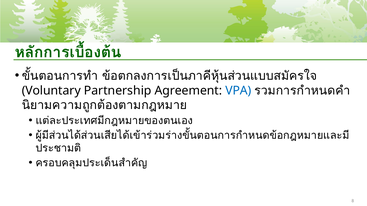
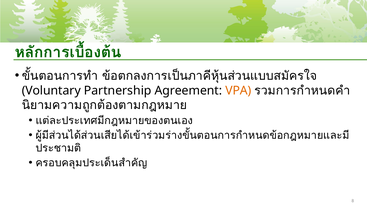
VPA colour: blue -> orange
